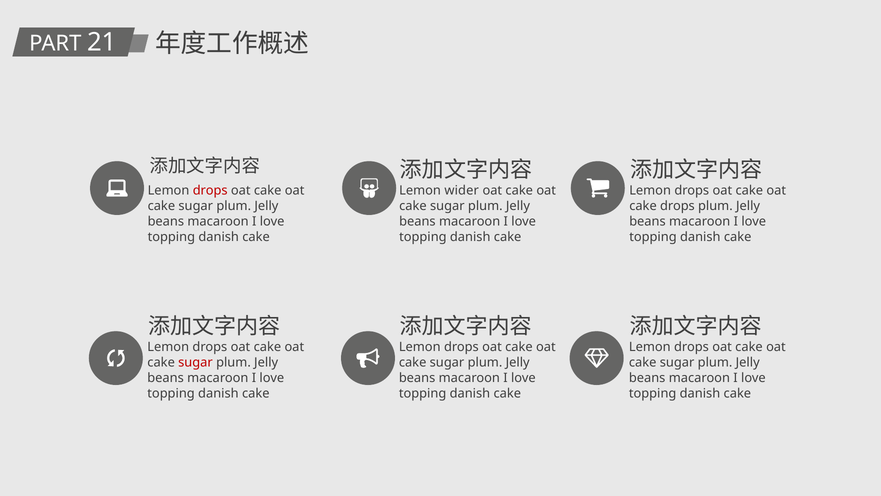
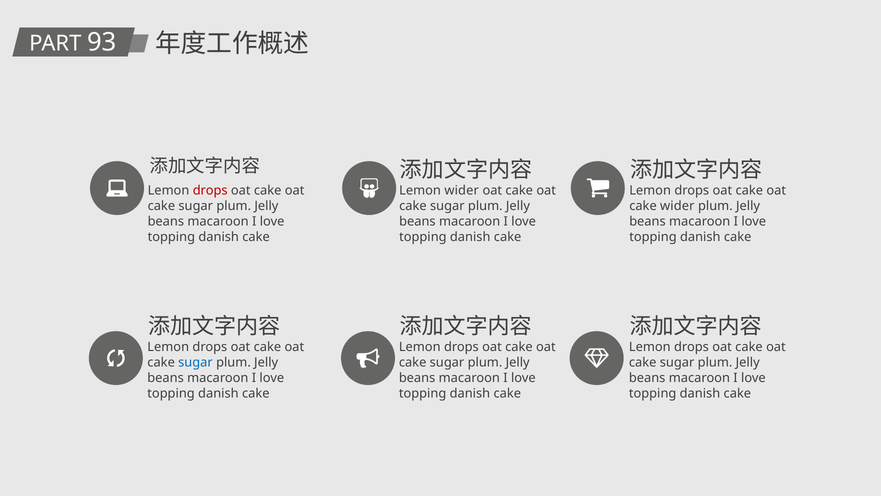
21: 21 -> 93
cake drops: drops -> wider
sugar at (195, 362) colour: red -> blue
